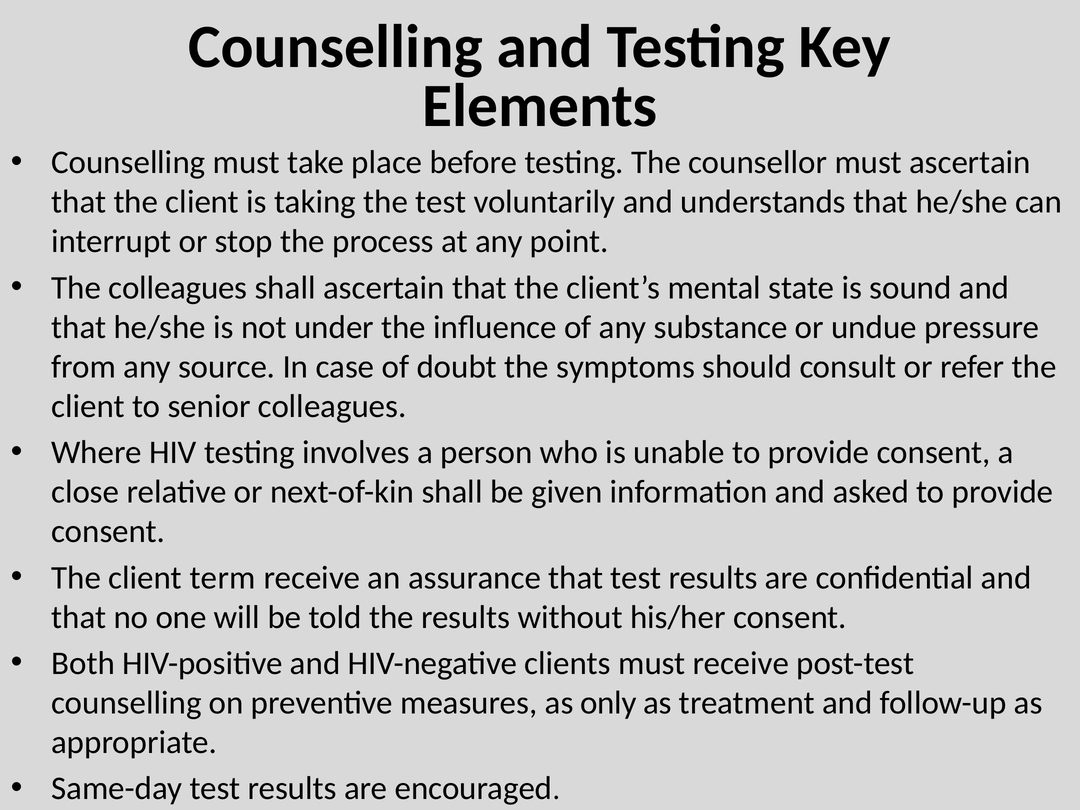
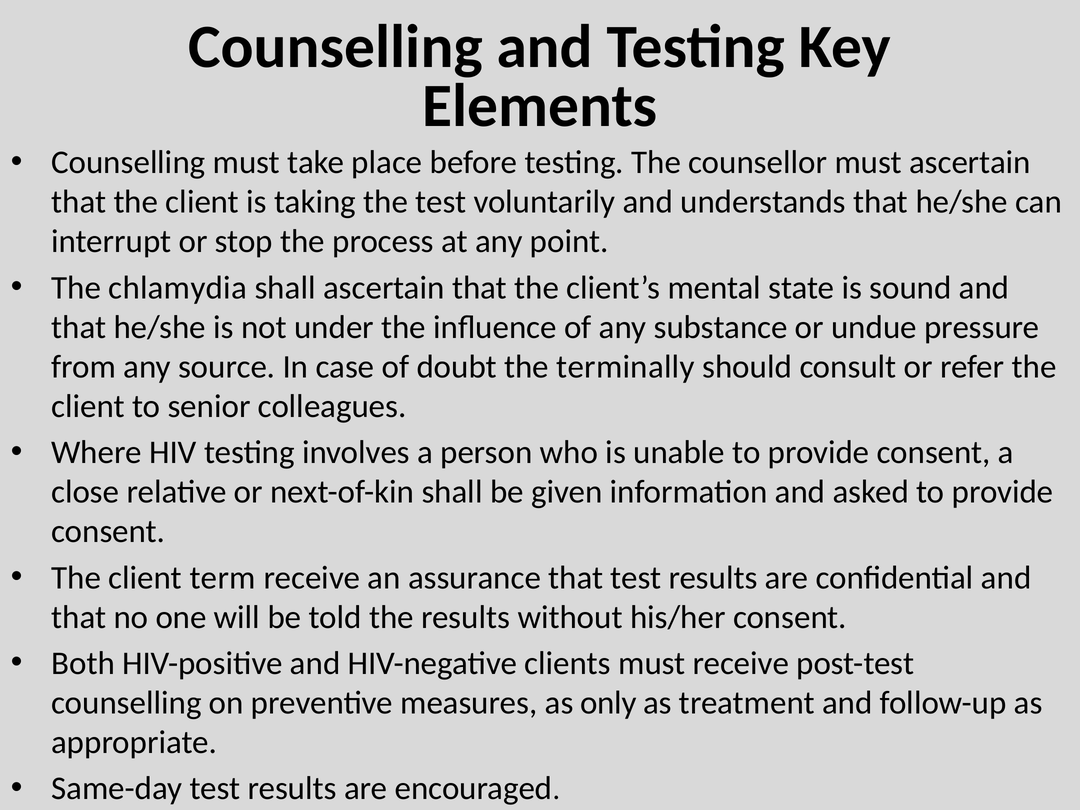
The colleagues: colleagues -> chlamydia
symptoms: symptoms -> terminally
